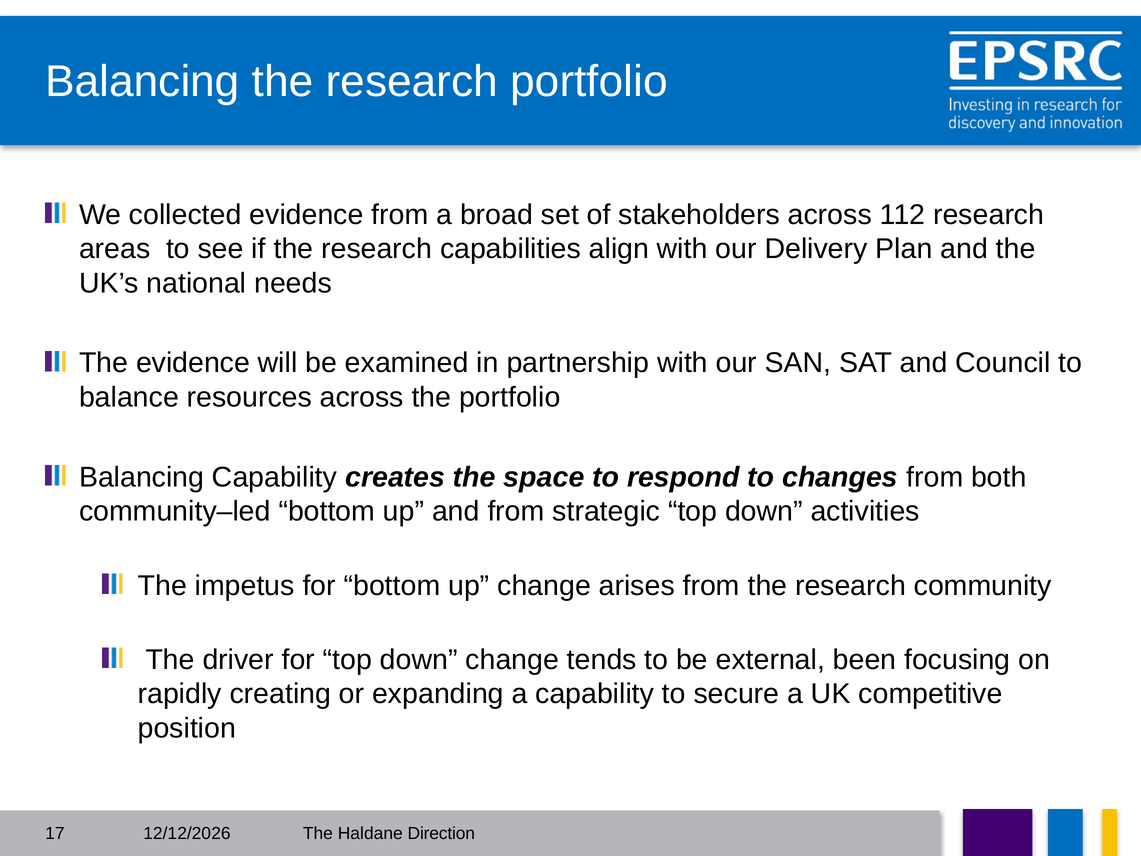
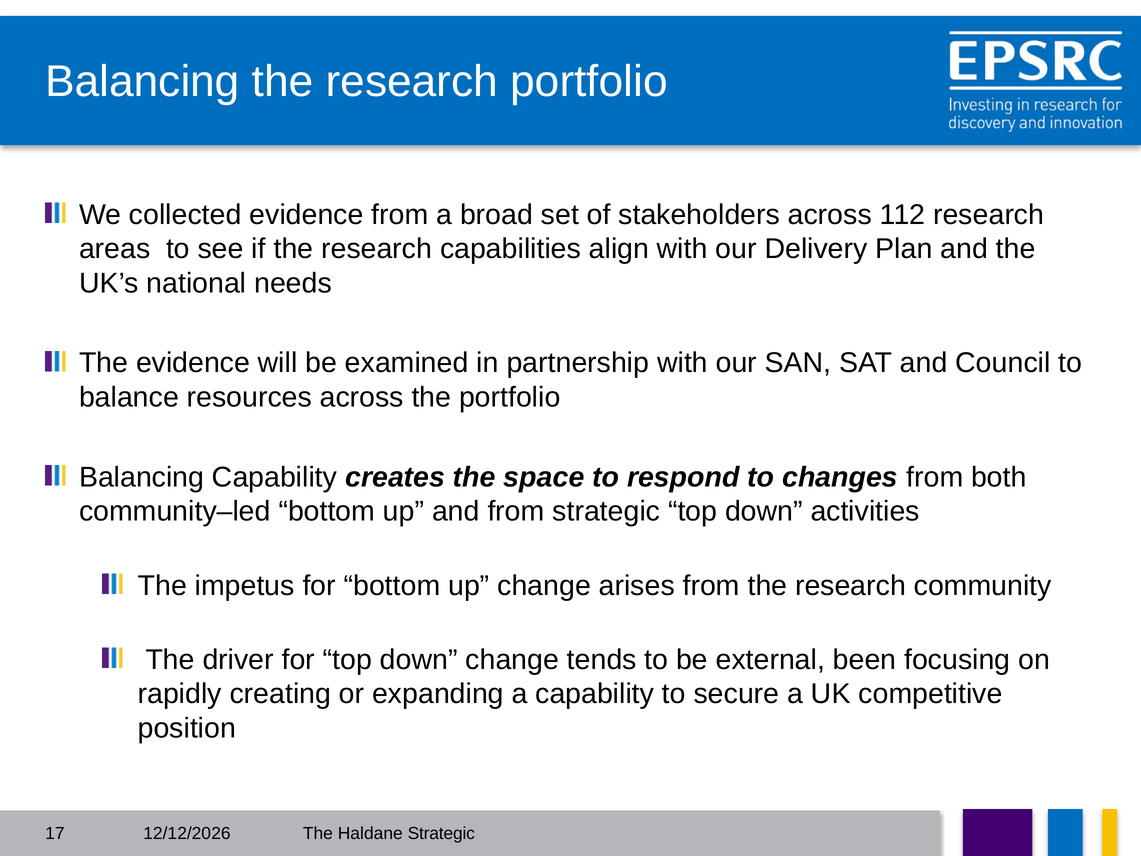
Haldane Direction: Direction -> Strategic
